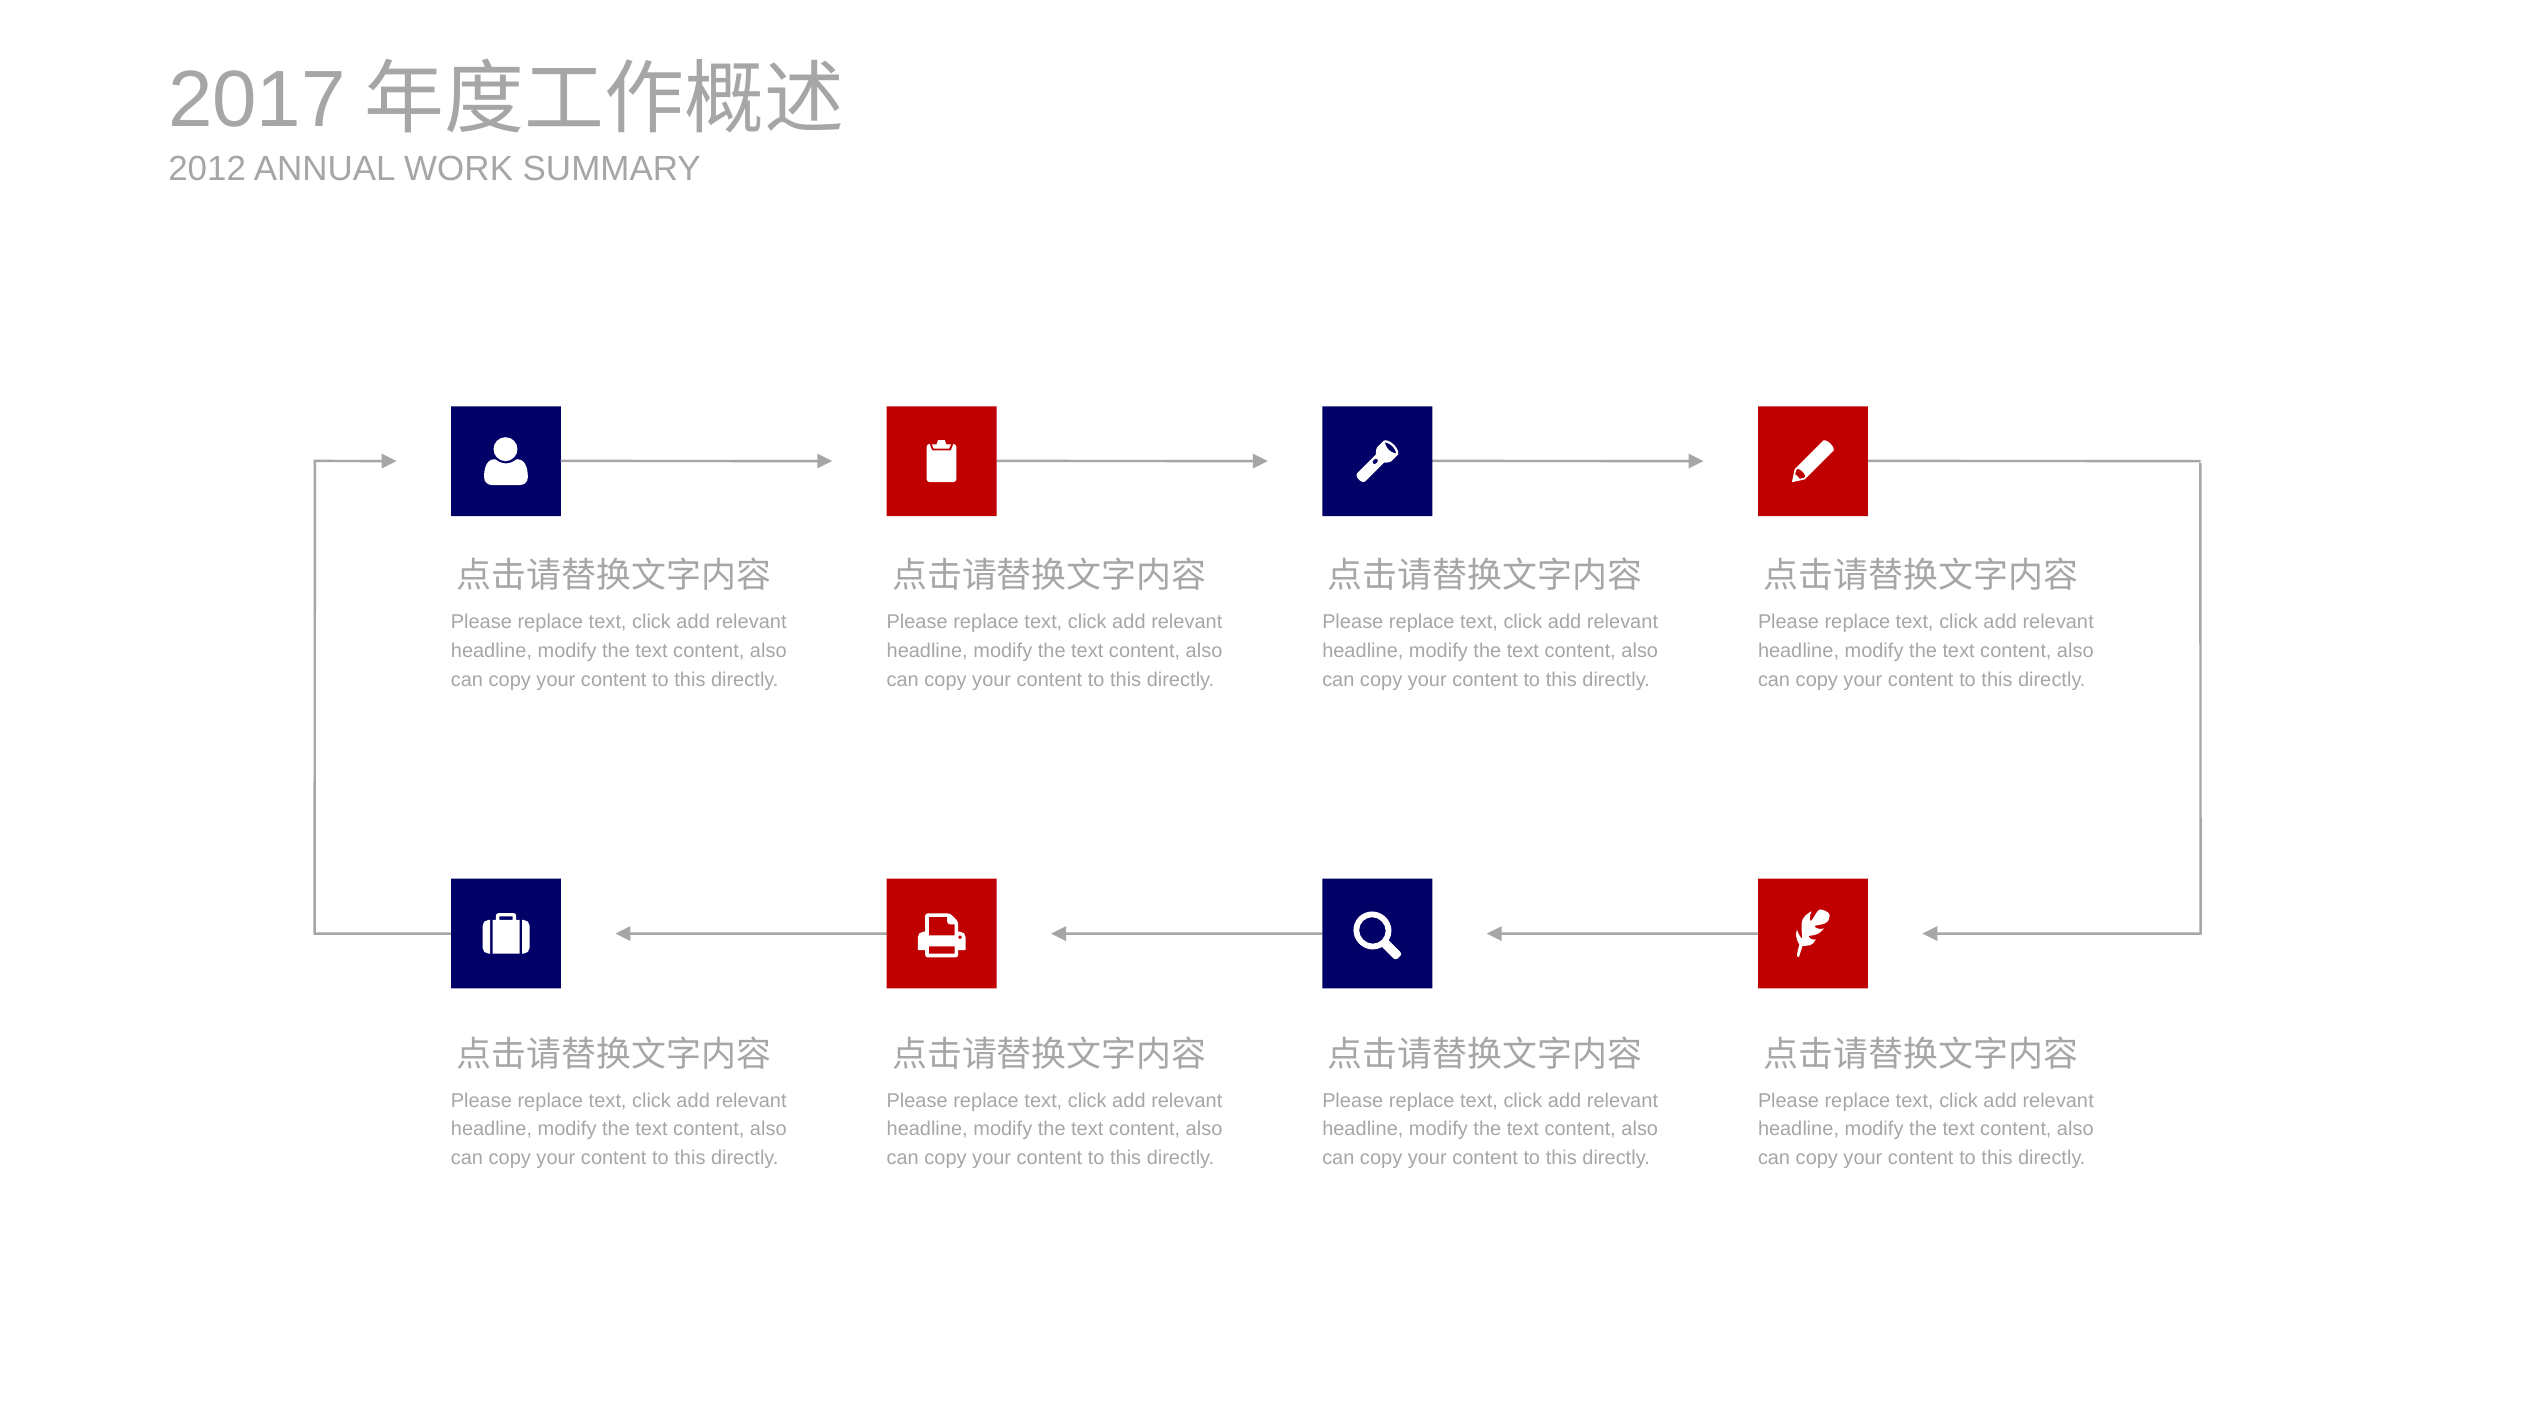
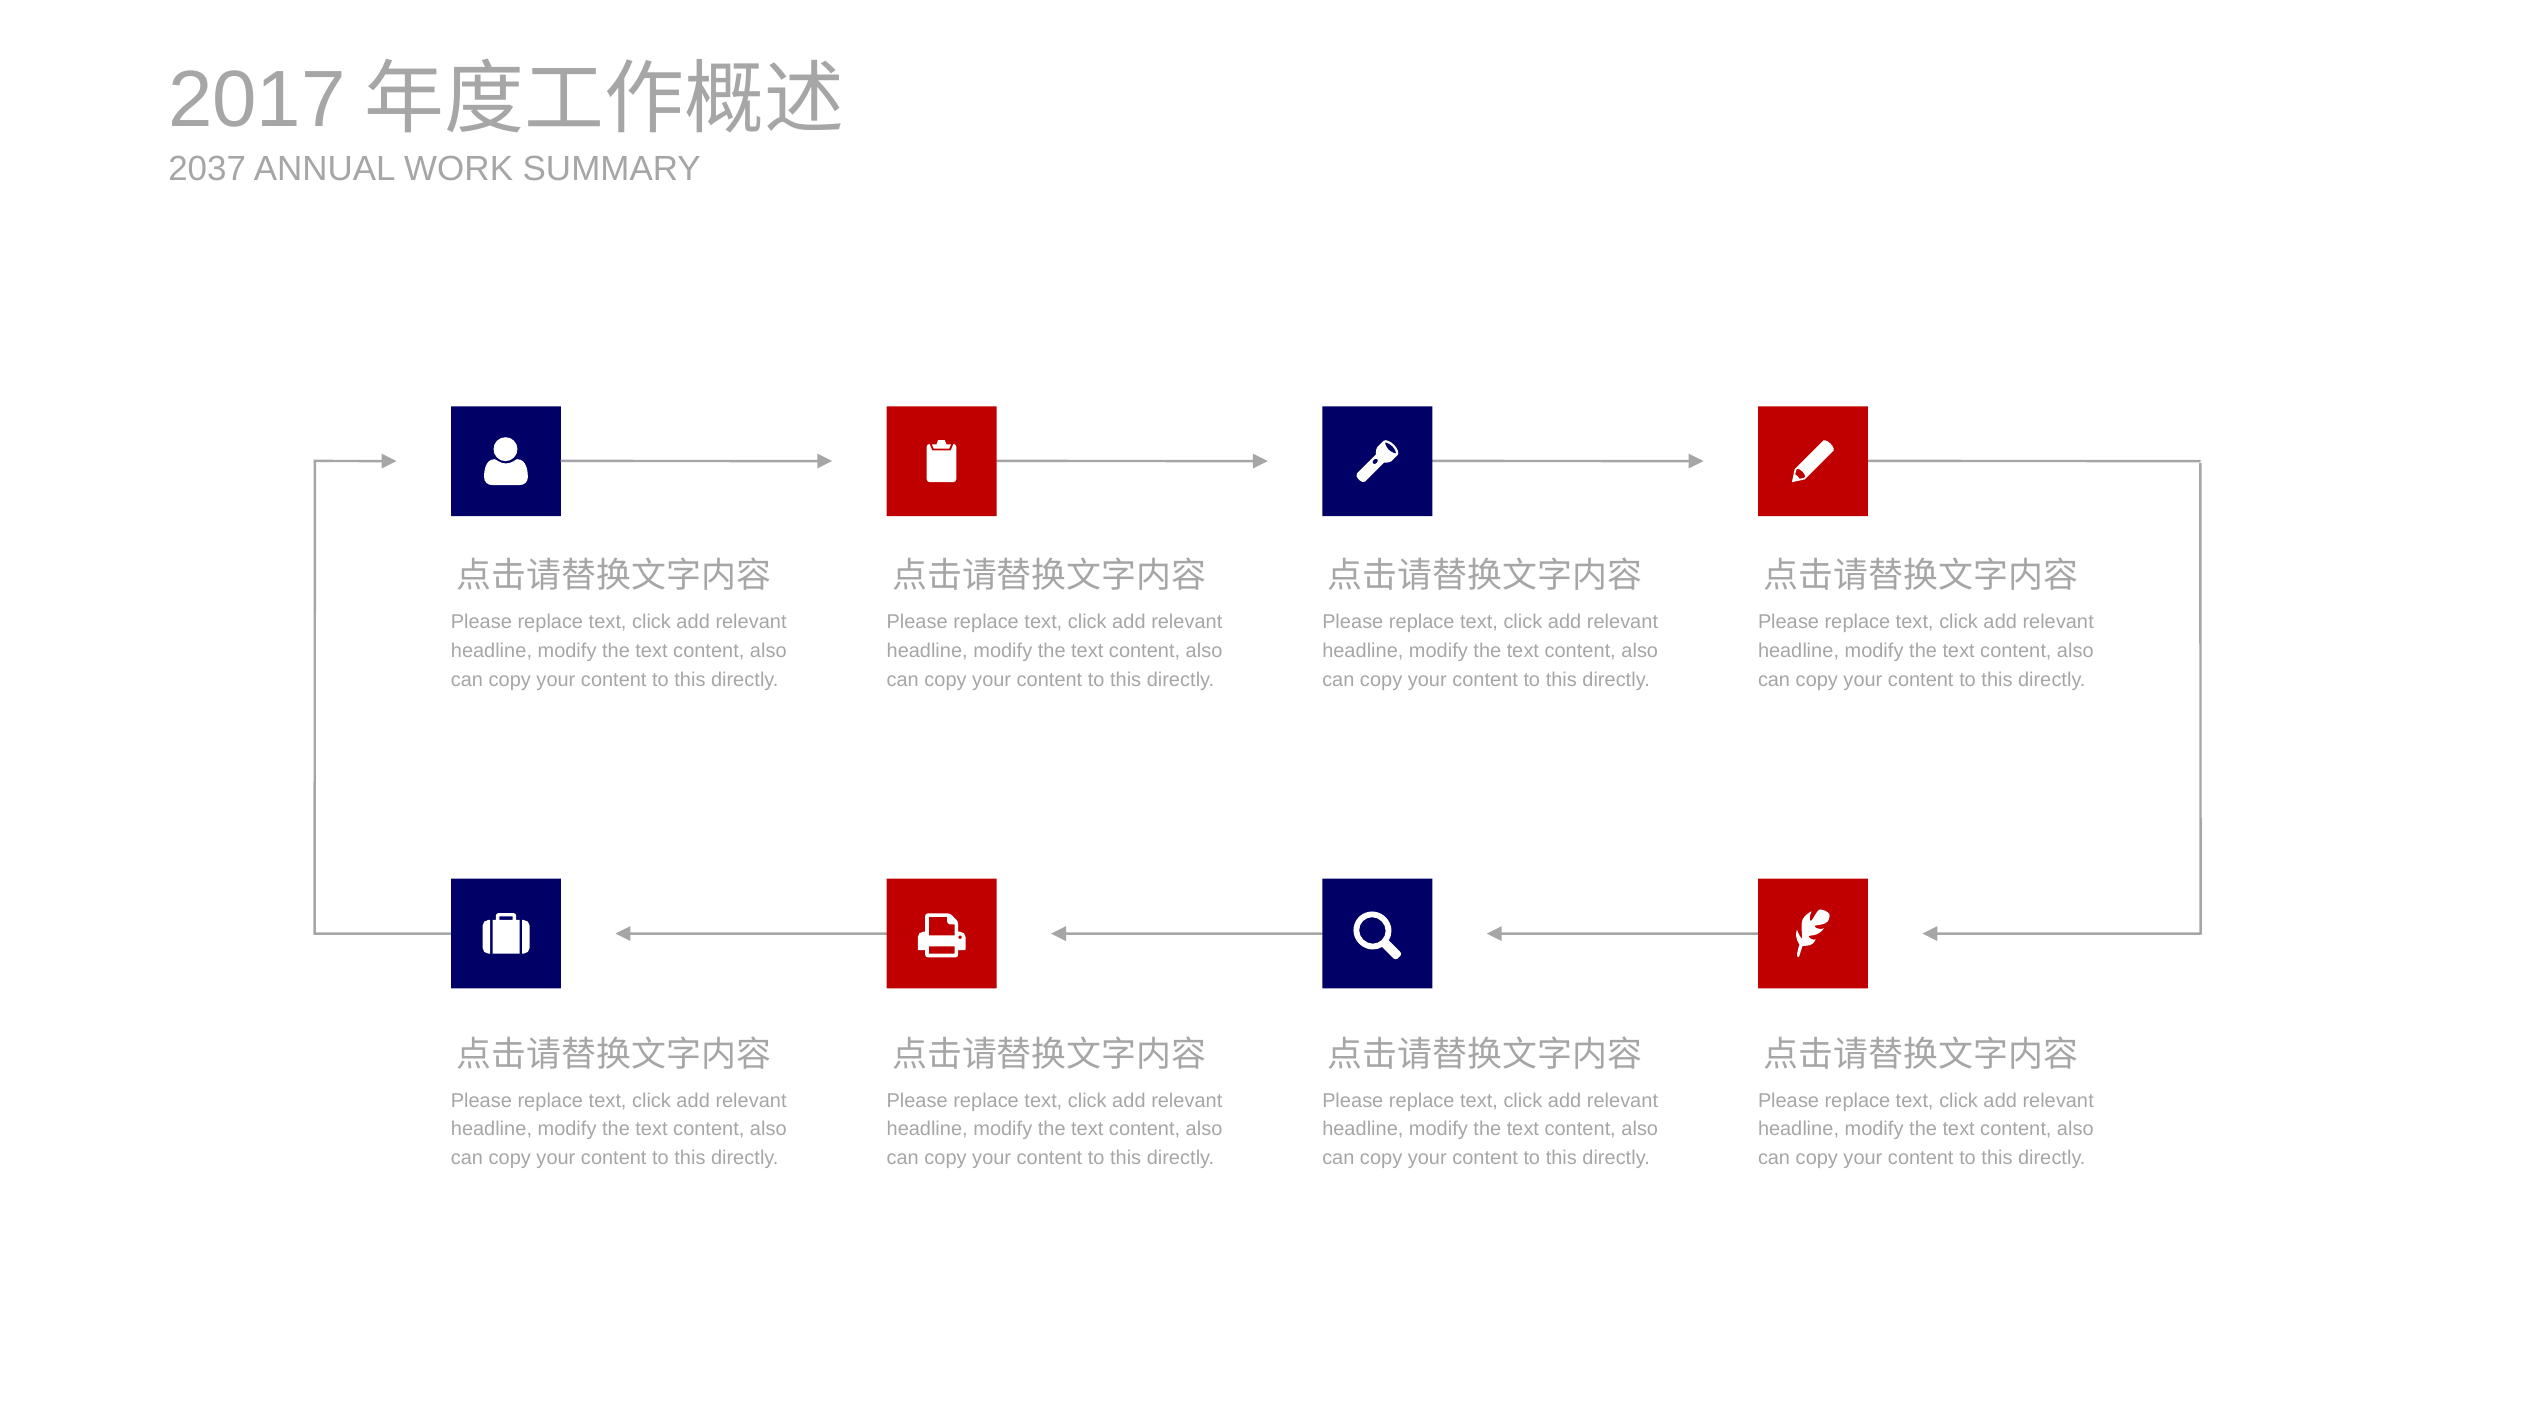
2012: 2012 -> 2037
